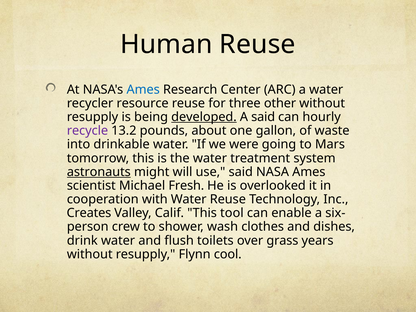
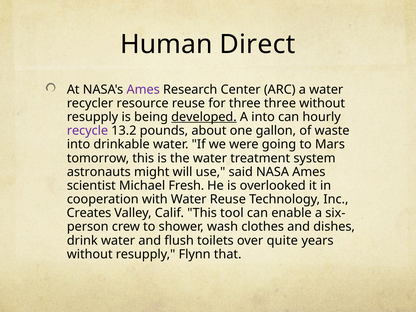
Human Reuse: Reuse -> Direct
Ames at (143, 90) colour: blue -> purple
three other: other -> three
A said: said -> into
astronauts underline: present -> none
grass: grass -> quite
cool: cool -> that
